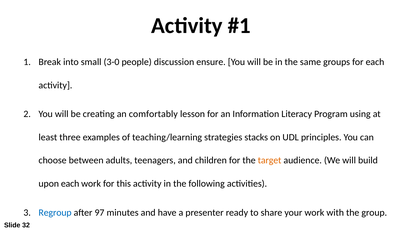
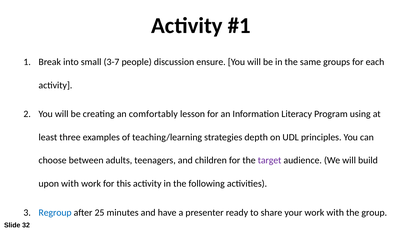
3-0: 3-0 -> 3-7
stacks: stacks -> depth
target colour: orange -> purple
upon each: each -> with
97: 97 -> 25
